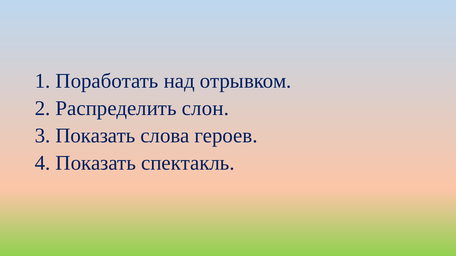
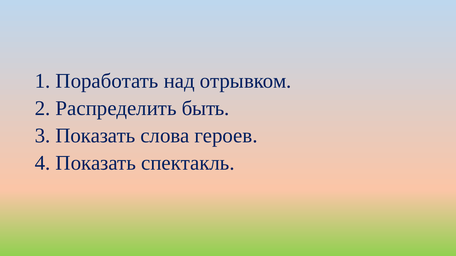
слон: слон -> быть
